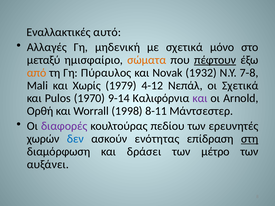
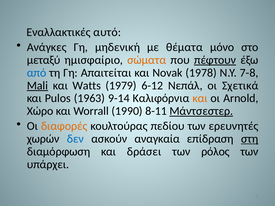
Αλλαγές: Αλλαγές -> Ανάγκες
με σχετικά: σχετικά -> θέματα
από colour: orange -> blue
Πύραυλος: Πύραυλος -> Απαιτείται
1932: 1932 -> 1978
Mali underline: none -> present
Χωρίς: Χωρίς -> Watts
4-12: 4-12 -> 6-12
1970: 1970 -> 1963
και at (200, 98) colour: purple -> orange
Ορθή: Ορθή -> Χώρο
1998: 1998 -> 1990
Μάντσεστερ underline: none -> present
διαφορές colour: purple -> orange
ενότητας: ενότητας -> αναγκαία
μέτρο: μέτρο -> ρόλος
αυξάνει: αυξάνει -> υπάρχει
